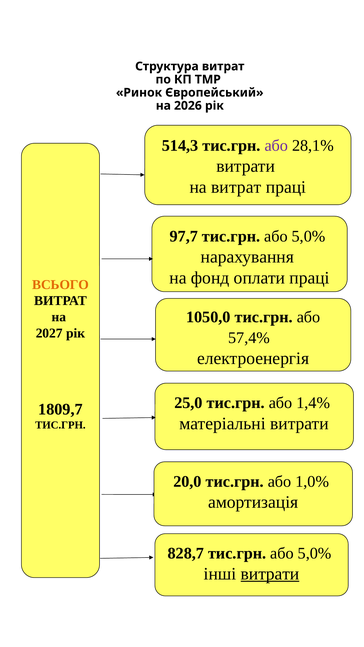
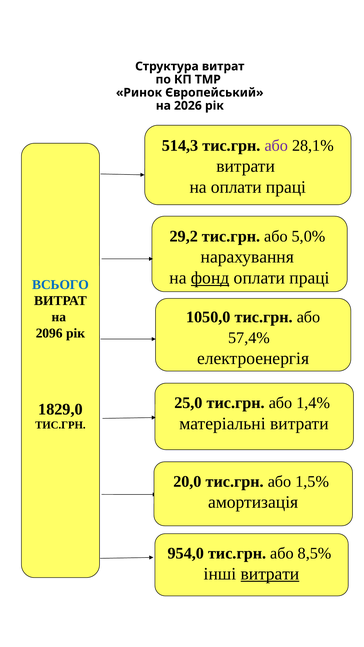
на витрат: витрат -> оплати
97,7: 97,7 -> 29,2
фонд underline: none -> present
ВСЬОГО colour: orange -> blue
2027: 2027 -> 2096
1809,7: 1809,7 -> 1829,0
1,0%: 1,0% -> 1,5%
828,7: 828,7 -> 954,0
5,0% at (315, 553): 5,0% -> 8,5%
